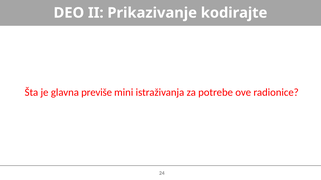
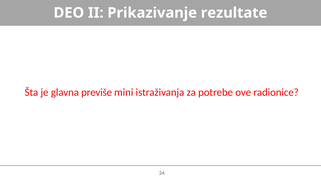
kodirajte: kodirajte -> rezultate
